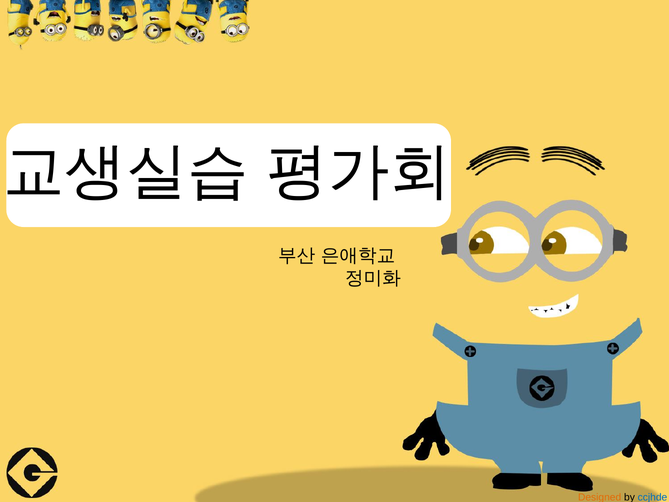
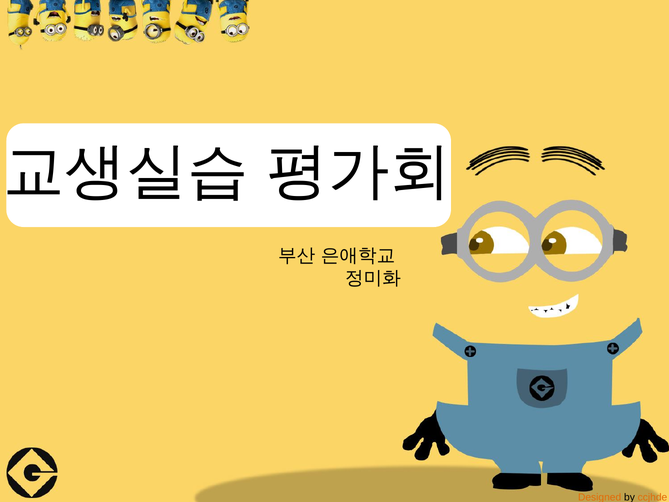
ccjhde colour: blue -> orange
